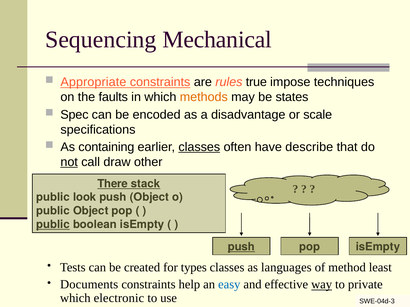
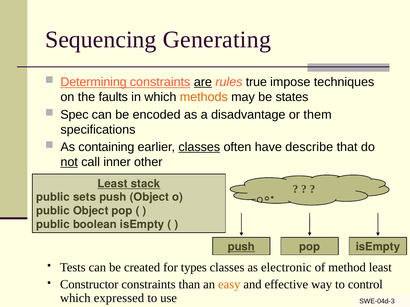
Mechanical: Mechanical -> Generating
Appropriate: Appropriate -> Determining
are underline: none -> present
scale: scale -> them
draw: draw -> inner
There at (113, 184): There -> Least
look: look -> sets
public at (53, 225) underline: present -> none
languages: languages -> electronic
Documents: Documents -> Constructor
help: help -> than
easy colour: blue -> orange
way underline: present -> none
private: private -> control
electronic: electronic -> expressed
